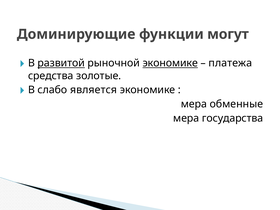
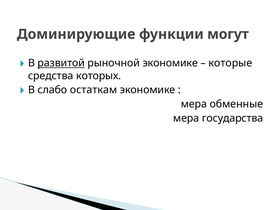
экономике at (170, 63) underline: present -> none
платежа: платежа -> которые
золотые: золотые -> которых
является: является -> остаткам
